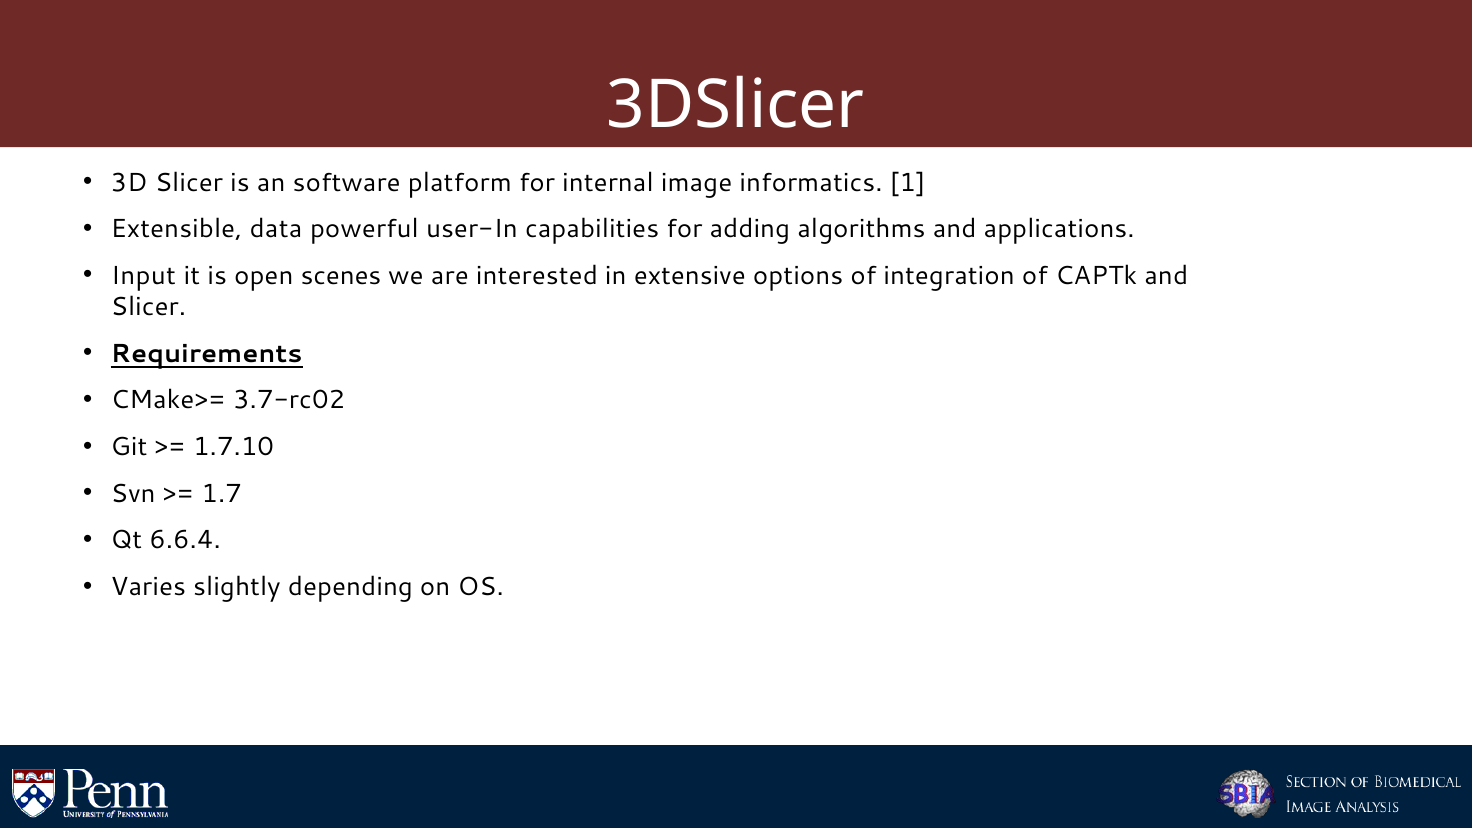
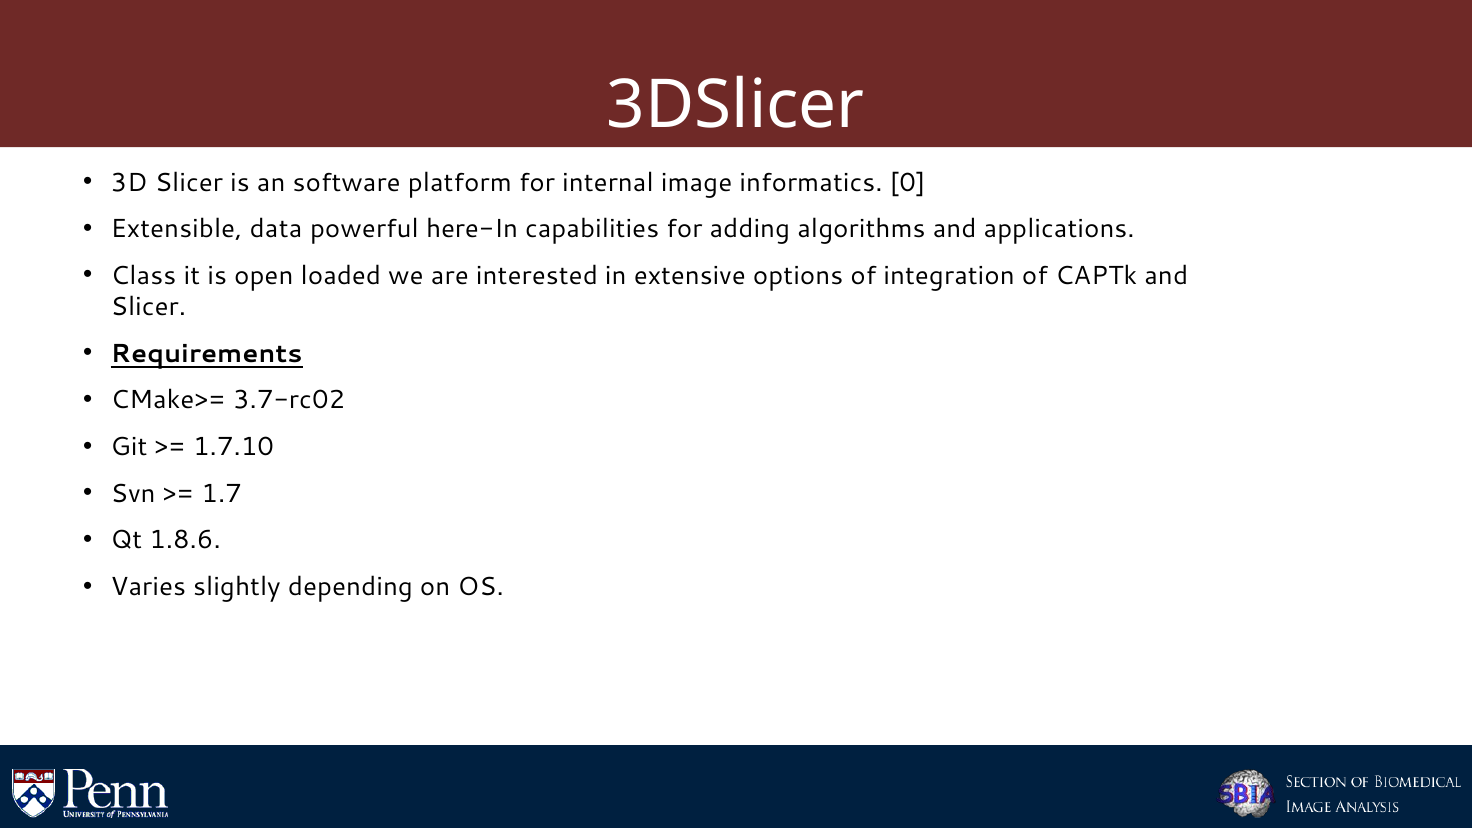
1: 1 -> 0
user-In: user-In -> here-In
Input: Input -> Class
scenes: scenes -> loaded
6.6.4: 6.6.4 -> 1.8.6
